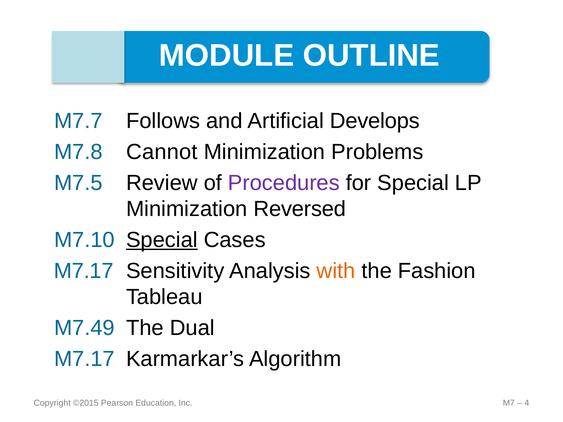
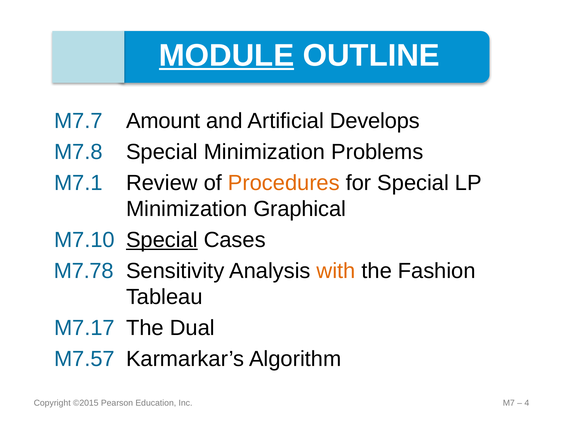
MODULE underline: none -> present
Follows: Follows -> Amount
M7.8 Cannot: Cannot -> Special
M7.5: M7.5 -> M7.1
Procedures colour: purple -> orange
Reversed: Reversed -> Graphical
M7.17 at (84, 271): M7.17 -> M7.78
M7.49: M7.49 -> M7.17
M7.17 at (84, 359): M7.17 -> M7.57
